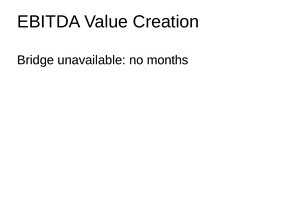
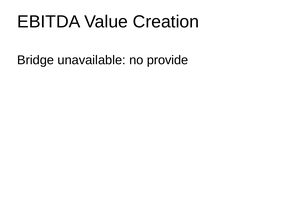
months: months -> provide
